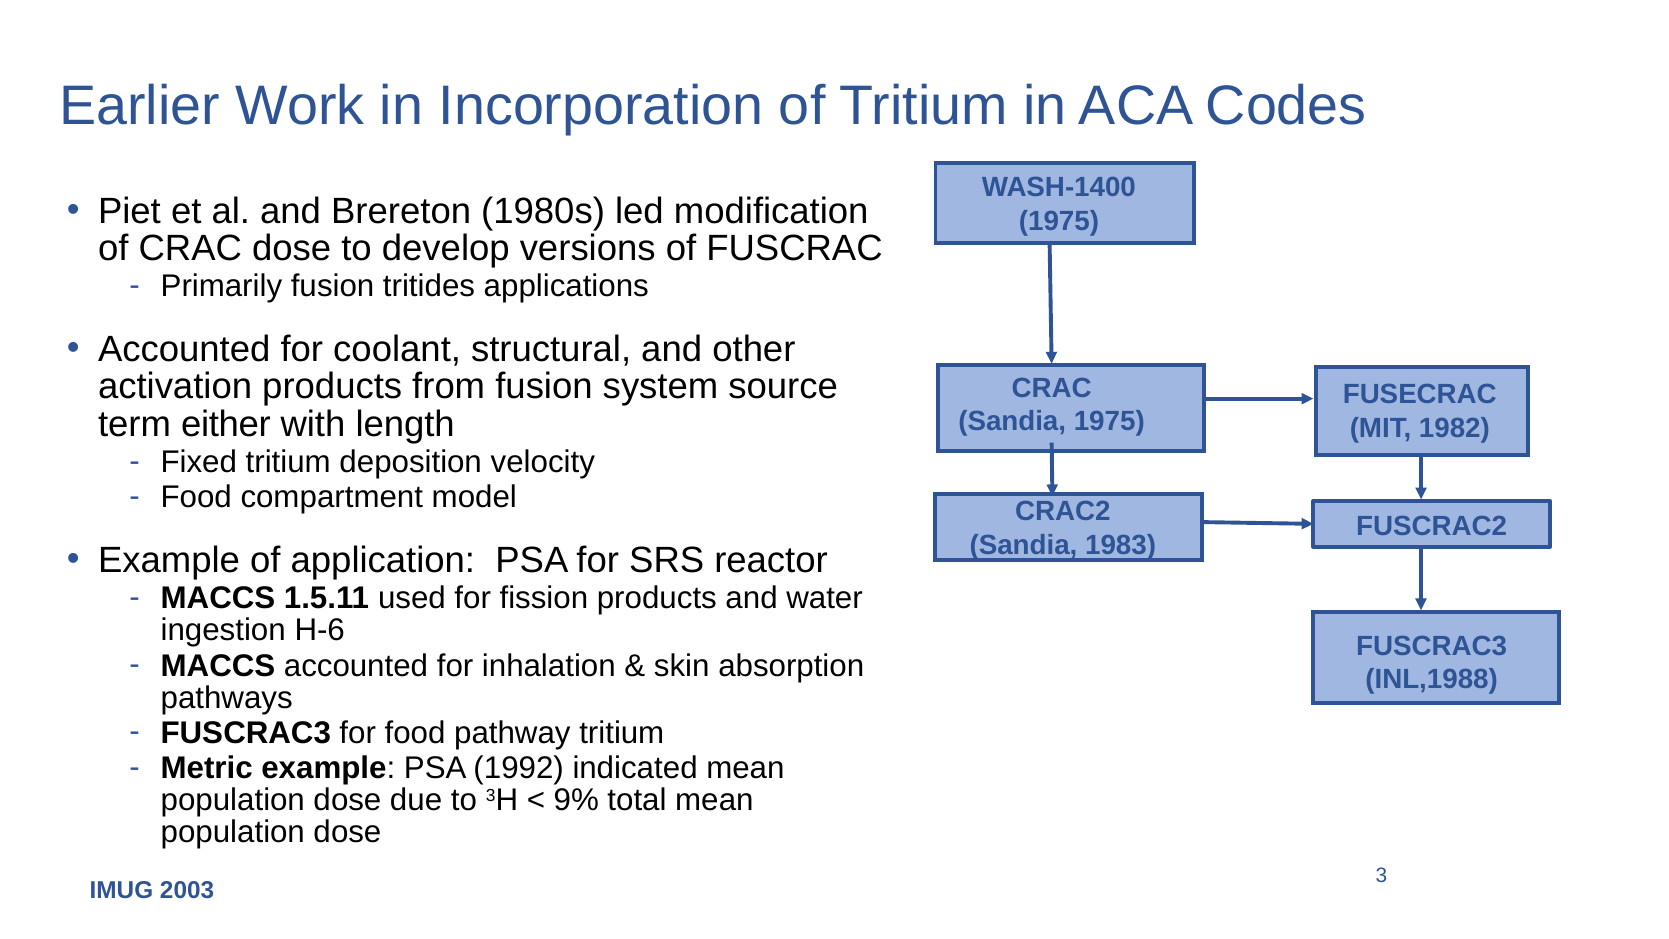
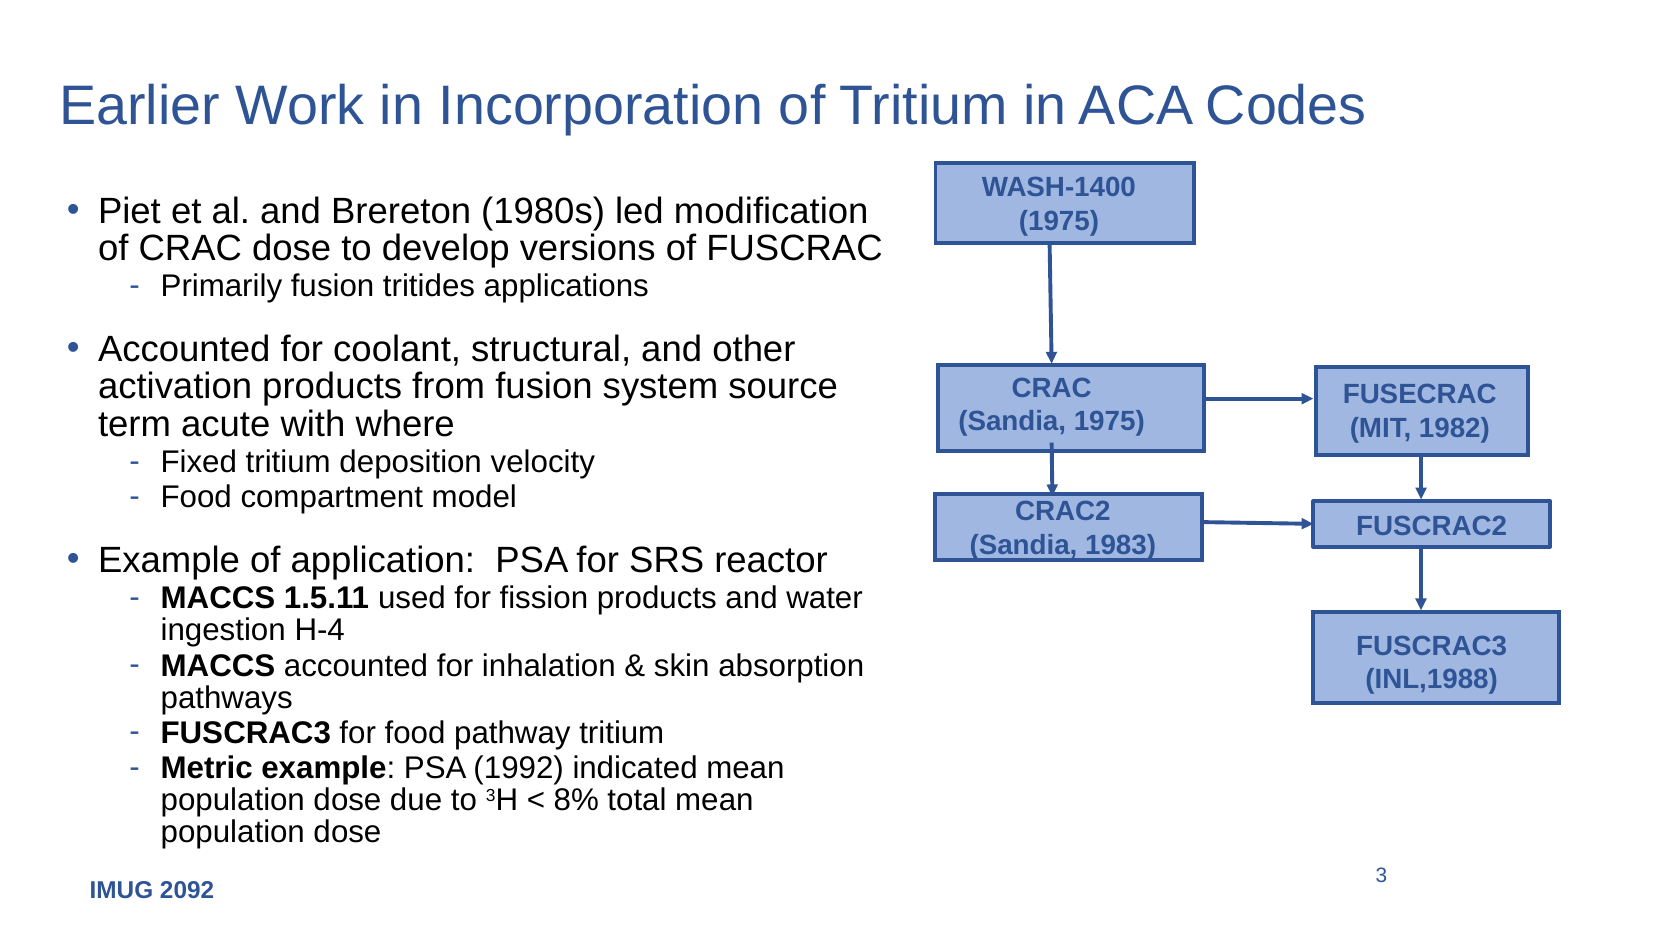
either: either -> acute
length: length -> where
H-6: H-6 -> H-4
9%: 9% -> 8%
2003: 2003 -> 2092
